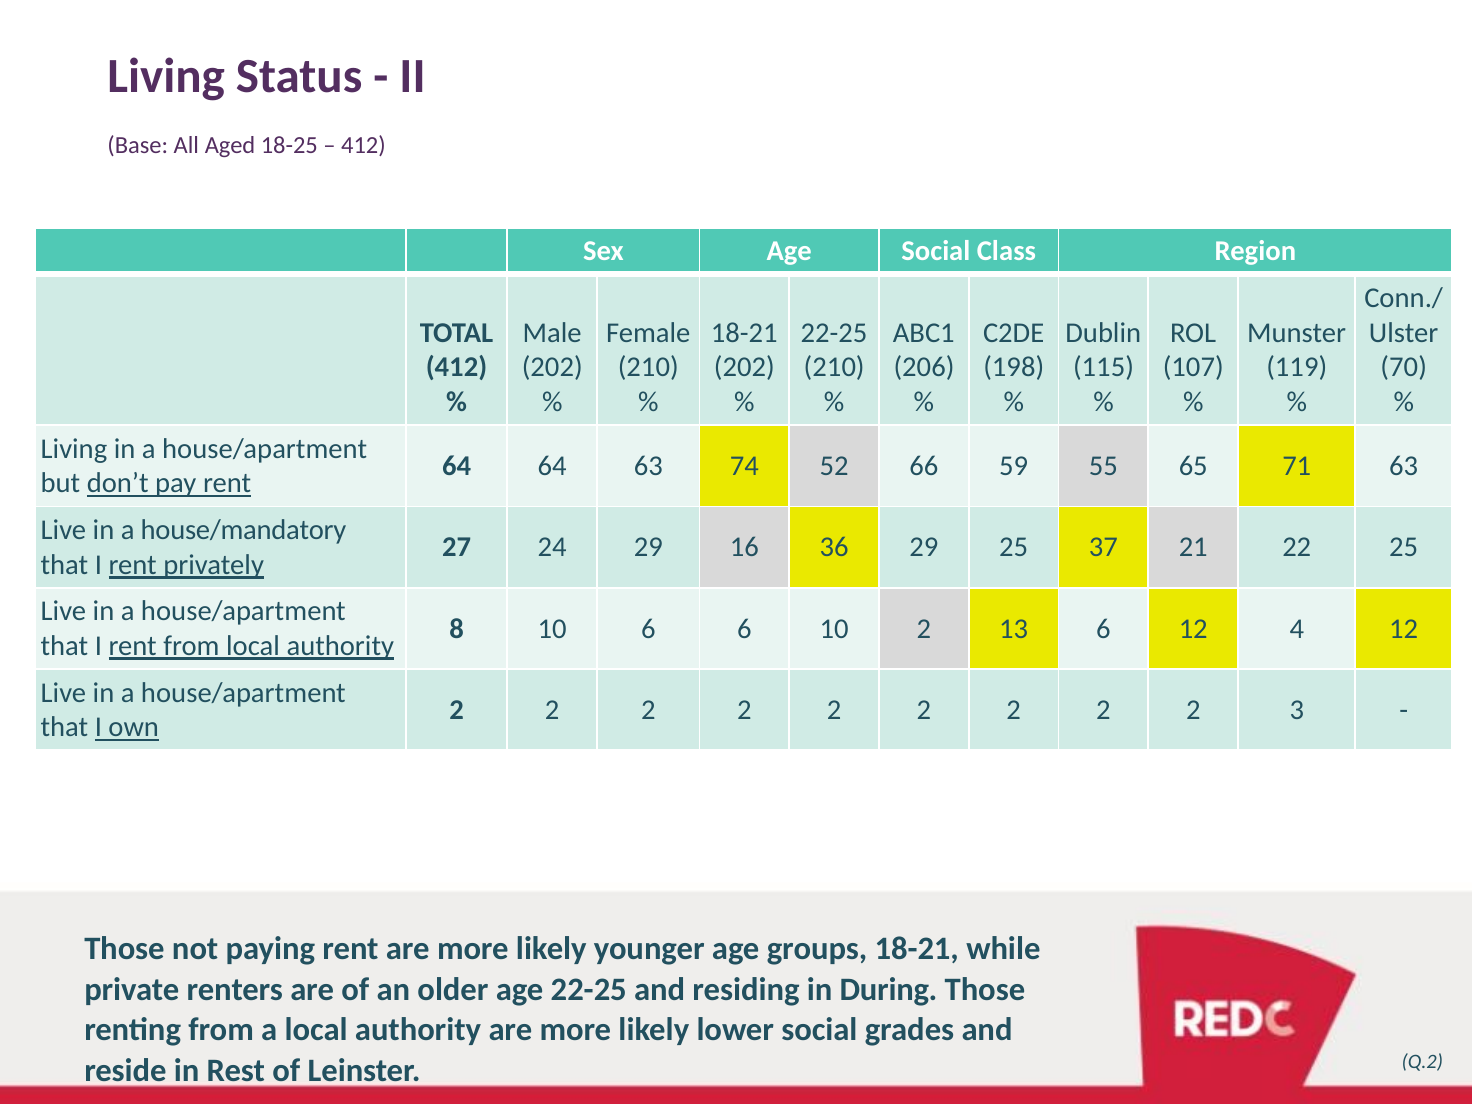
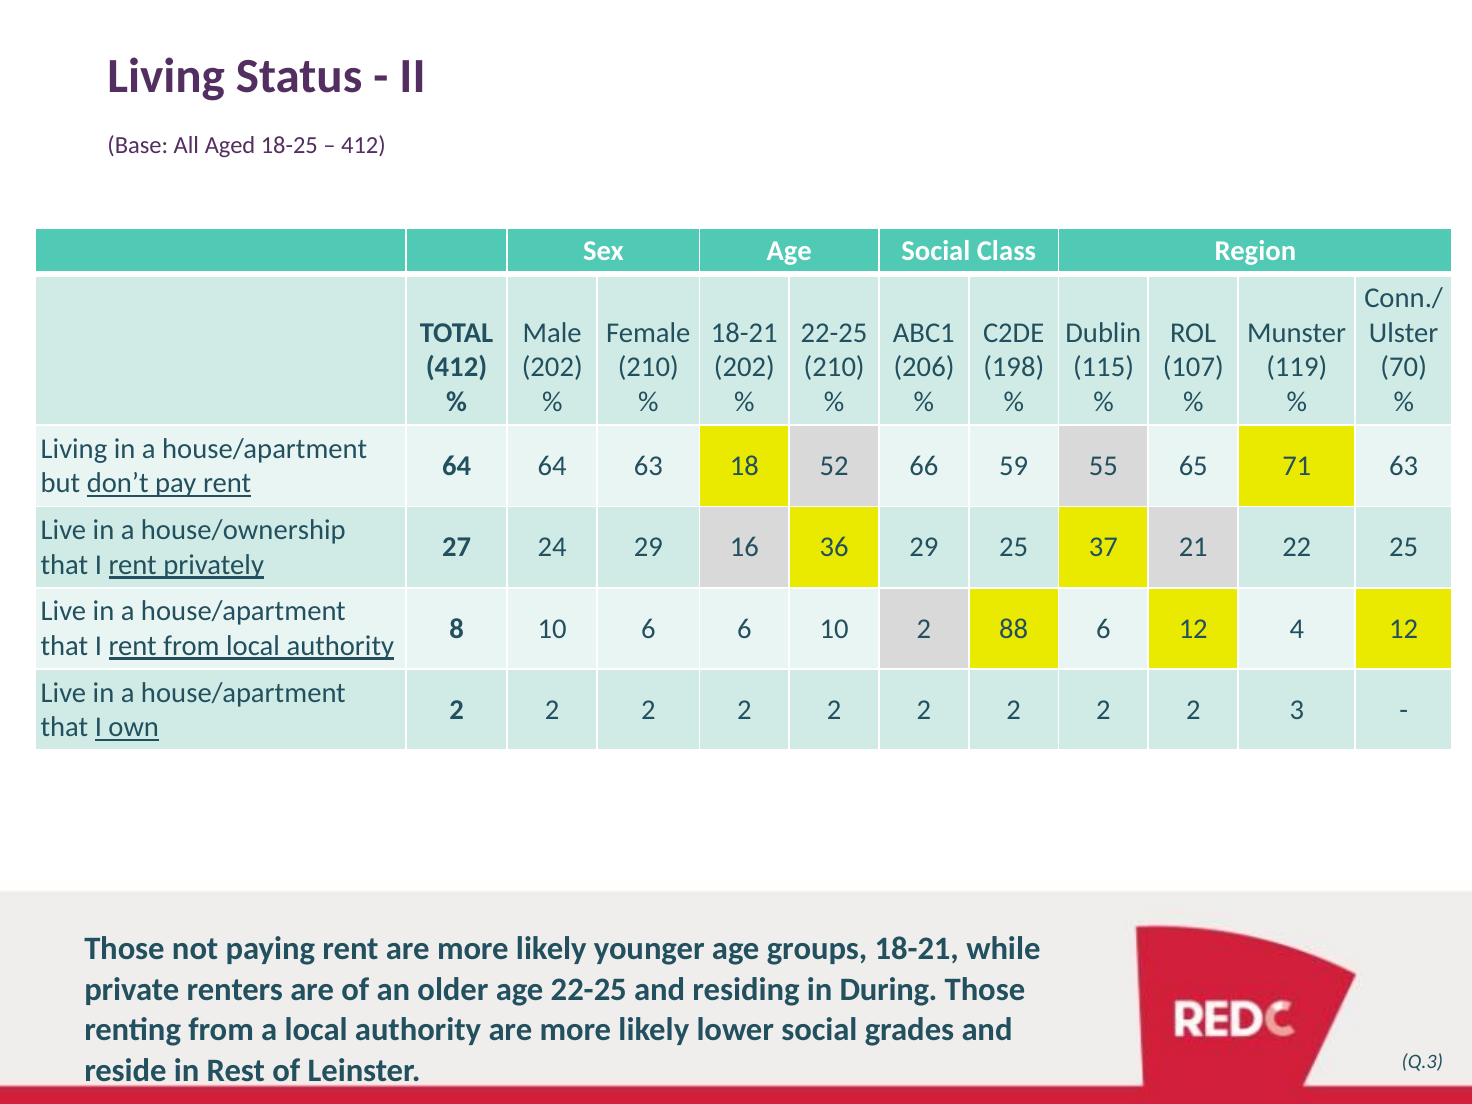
74: 74 -> 18
house/mandatory: house/mandatory -> house/ownership
13: 13 -> 88
Q.2: Q.2 -> Q.3
